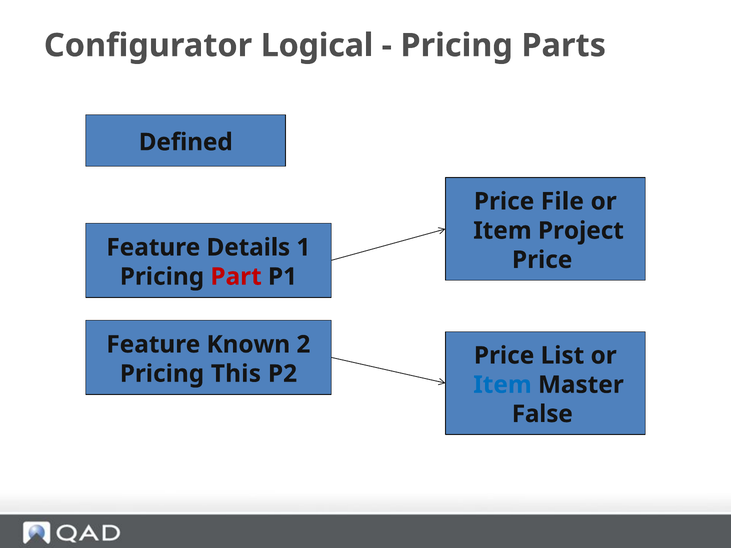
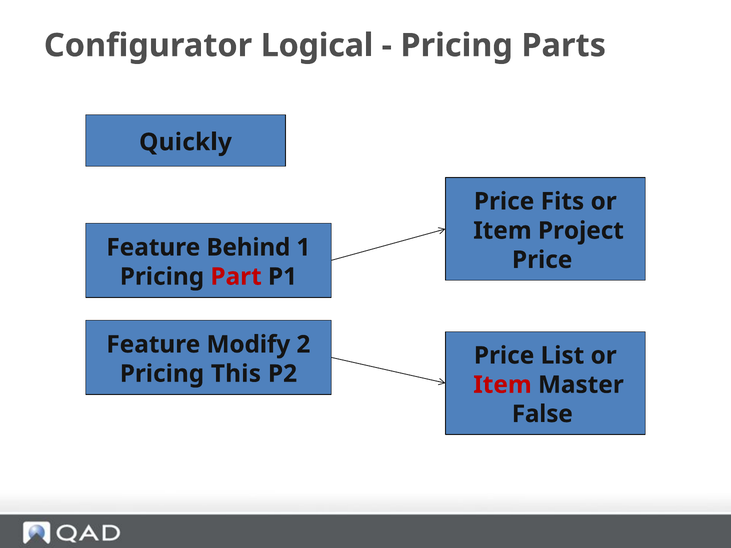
Defined: Defined -> Quickly
File: File -> Fits
Details: Details -> Behind
Known: Known -> Modify
Item at (502, 385) colour: blue -> red
